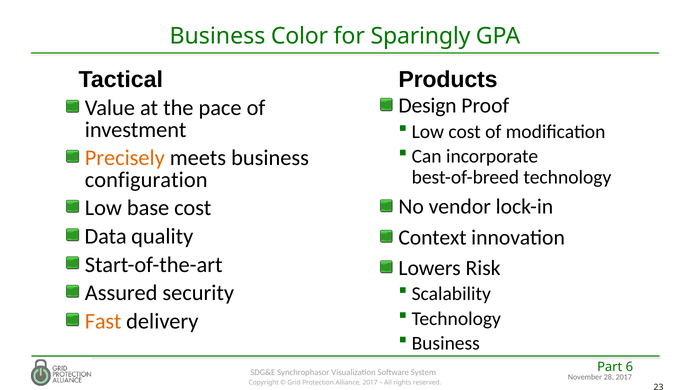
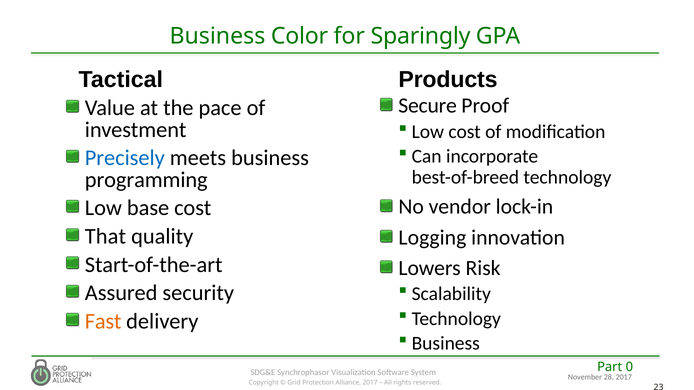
Design: Design -> Secure
Precisely colour: orange -> blue
configuration: configuration -> programming
Data: Data -> That
Context: Context -> Logging
6: 6 -> 0
